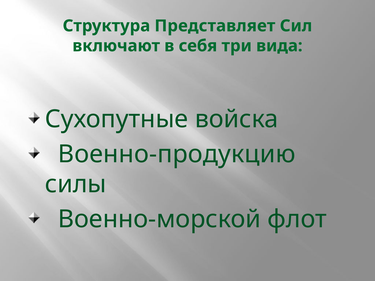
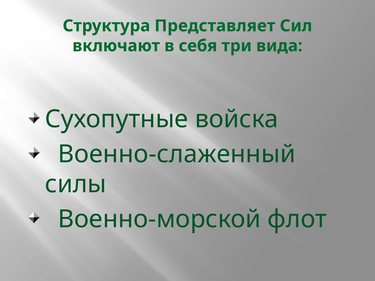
Военно-продукцию: Военно-продукцию -> Военно-слаженный
